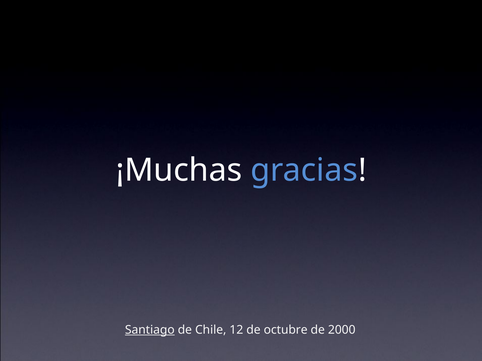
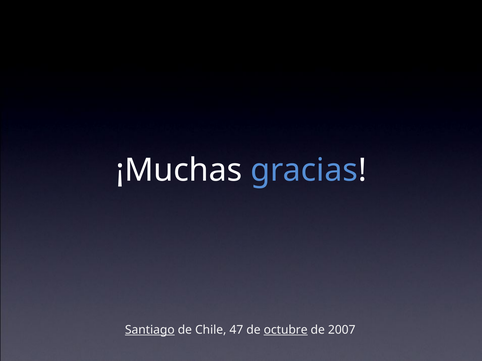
12: 12 -> 47
octubre underline: none -> present
2000: 2000 -> 2007
